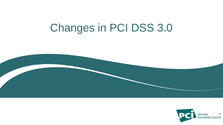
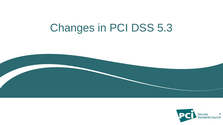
3.0: 3.0 -> 5.3
